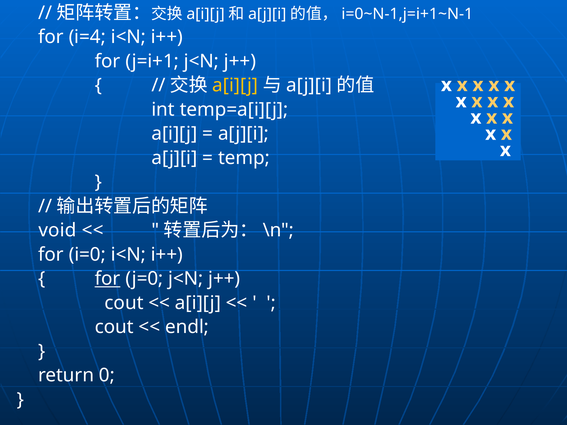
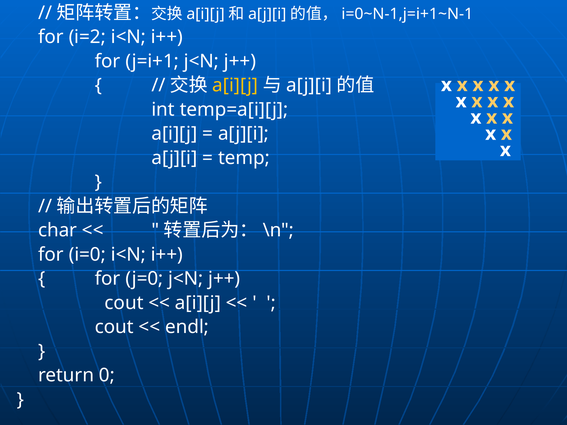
i=4: i=4 -> i=2
void: void -> char
for at (108, 279) underline: present -> none
